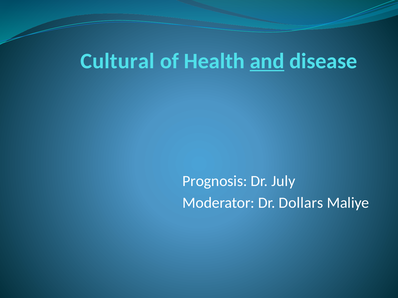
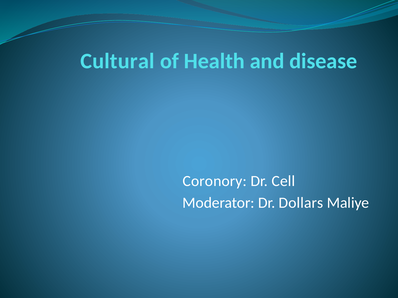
and underline: present -> none
Prognosis: Prognosis -> Coronory
July: July -> Cell
